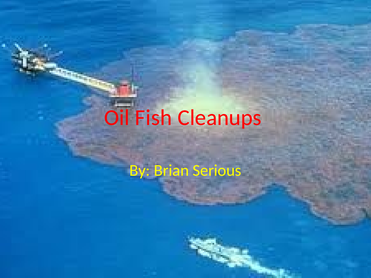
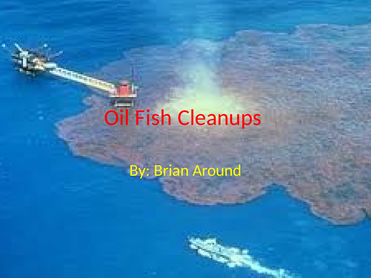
Serious: Serious -> Around
